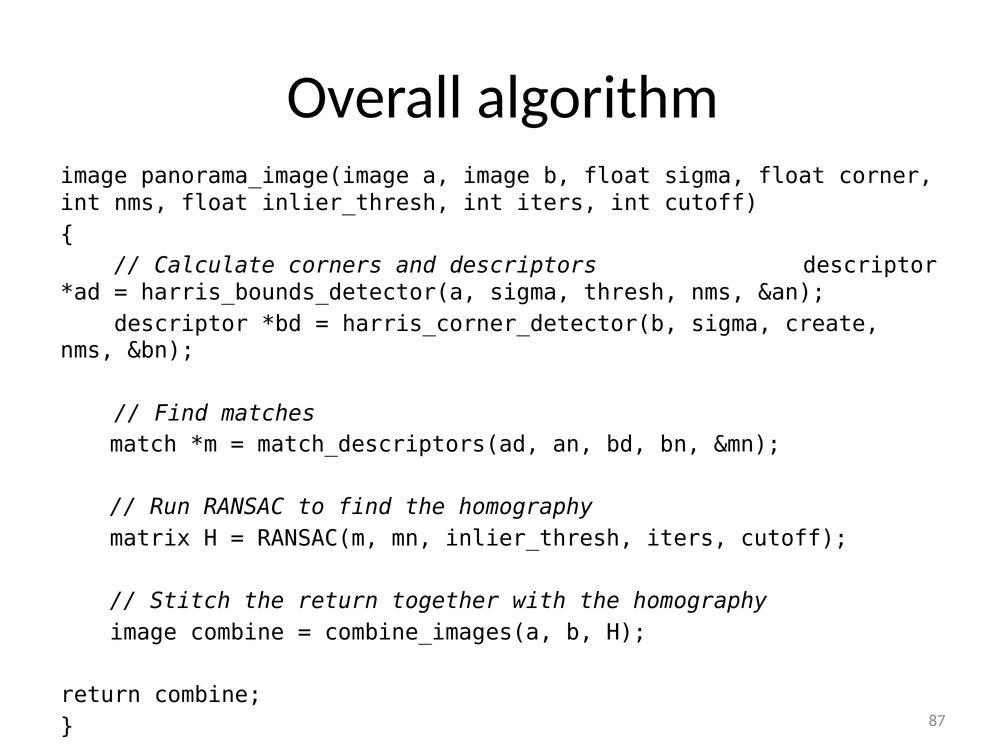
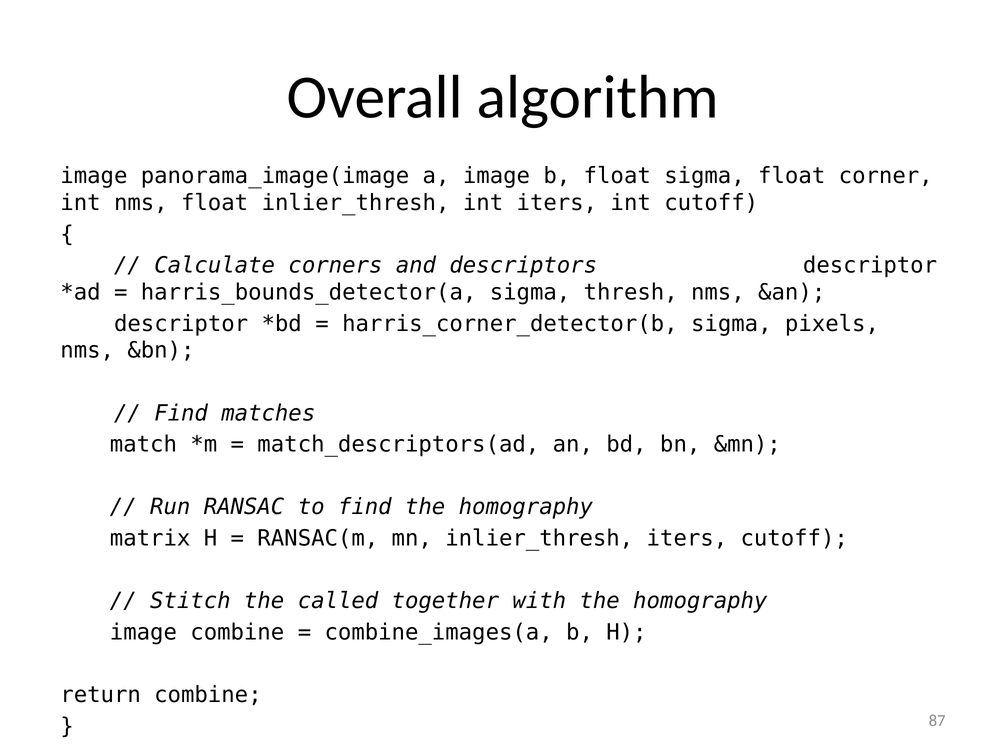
create: create -> pixels
the return: return -> called
